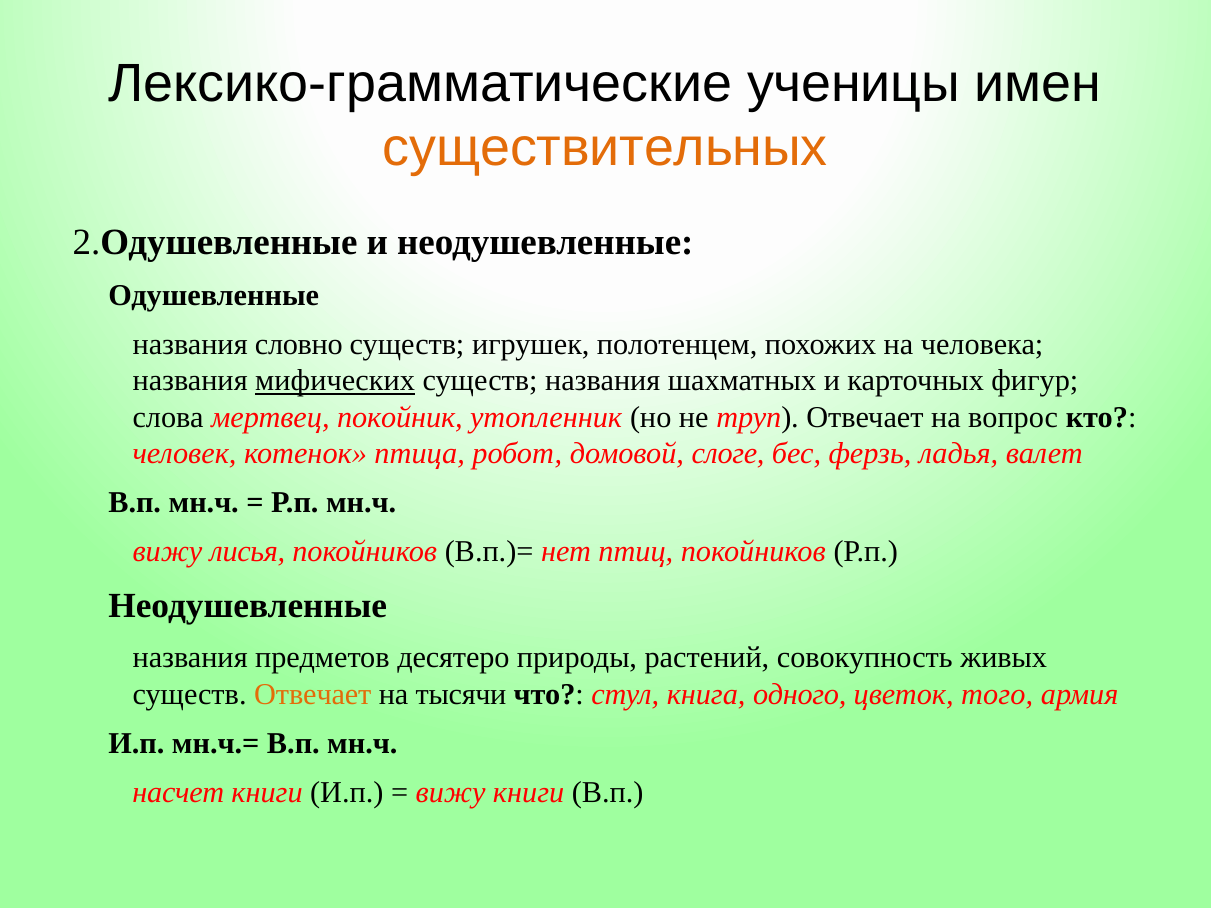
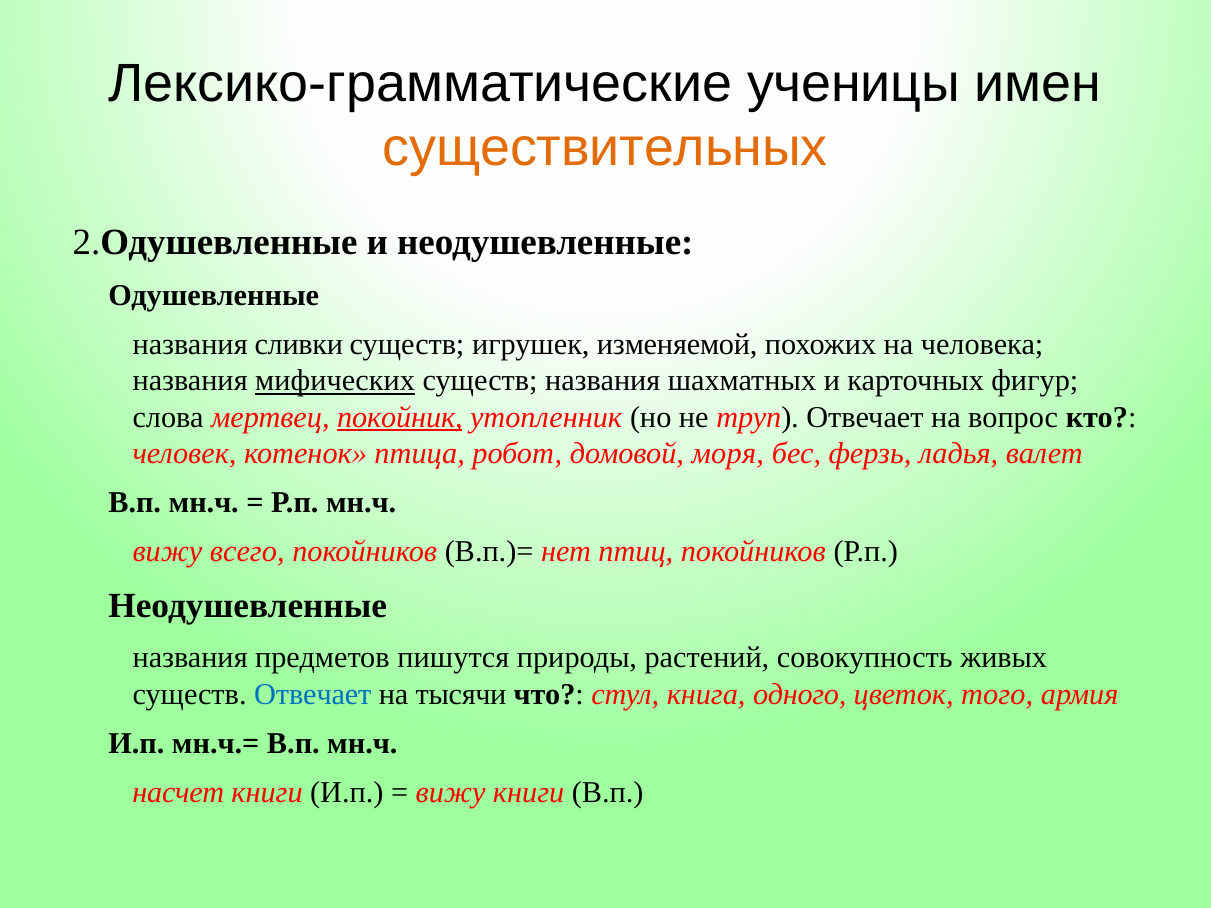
словно: словно -> сливки
полотенцем: полотенцем -> изменяемой
покойник underline: none -> present
слоге: слоге -> моря
лисья: лисья -> всего
десятеро: десятеро -> пишутся
Отвечает at (313, 694) colour: orange -> blue
